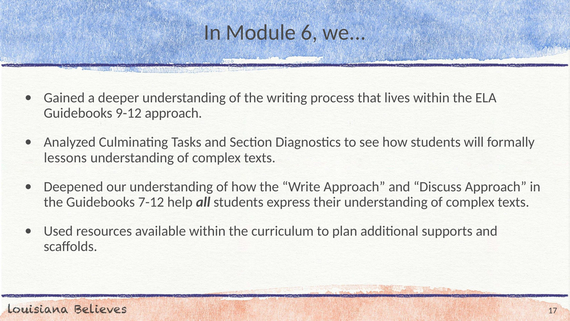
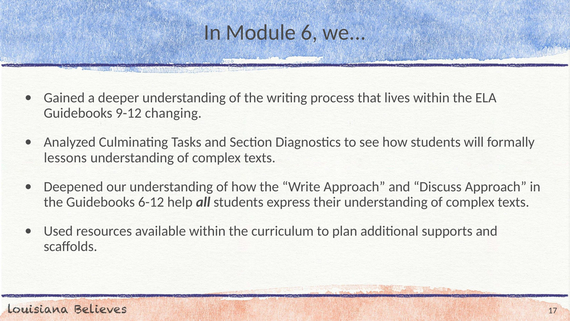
9-12 approach: approach -> changing
7-12: 7-12 -> 6-12
